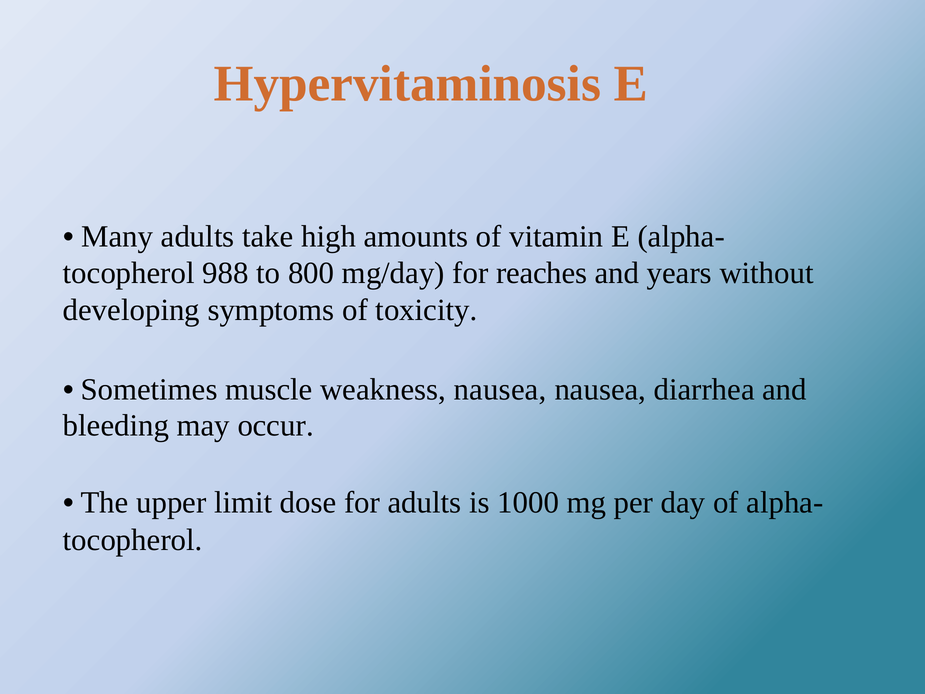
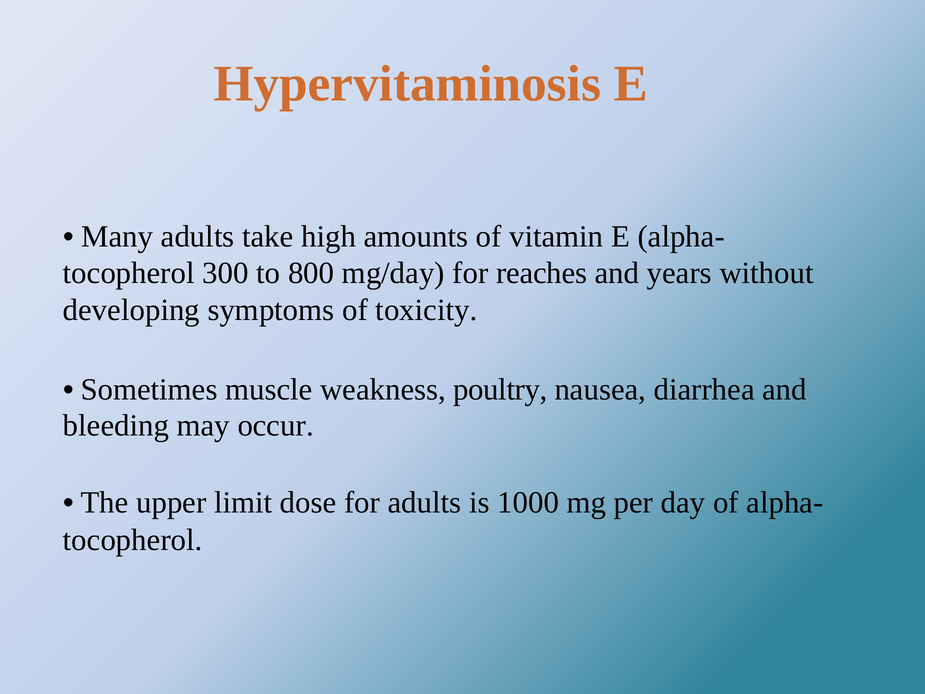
988: 988 -> 300
weakness nausea: nausea -> poultry
